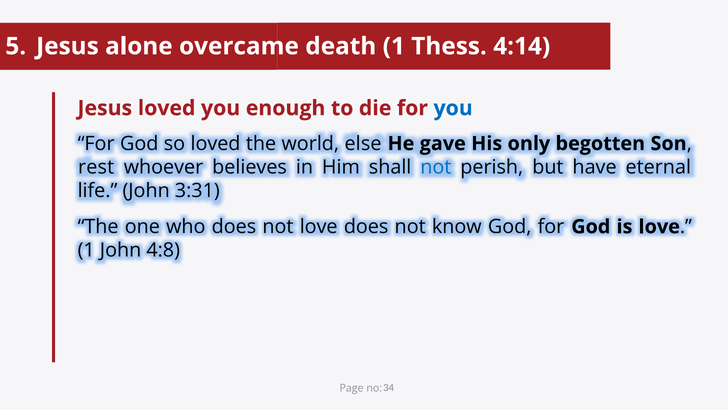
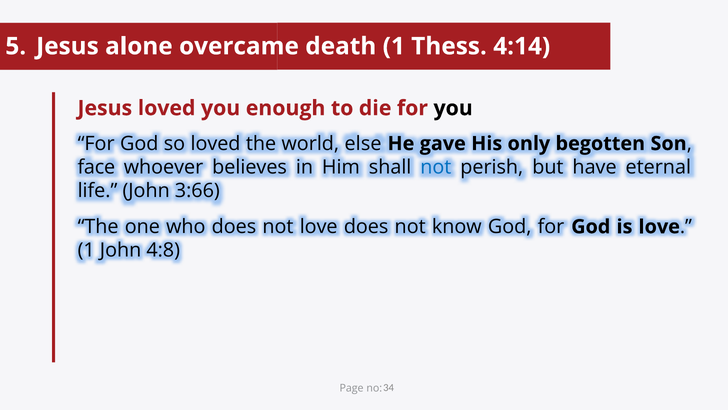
you at (453, 108) colour: blue -> black
rest: rest -> face
3:31: 3:31 -> 3:66
